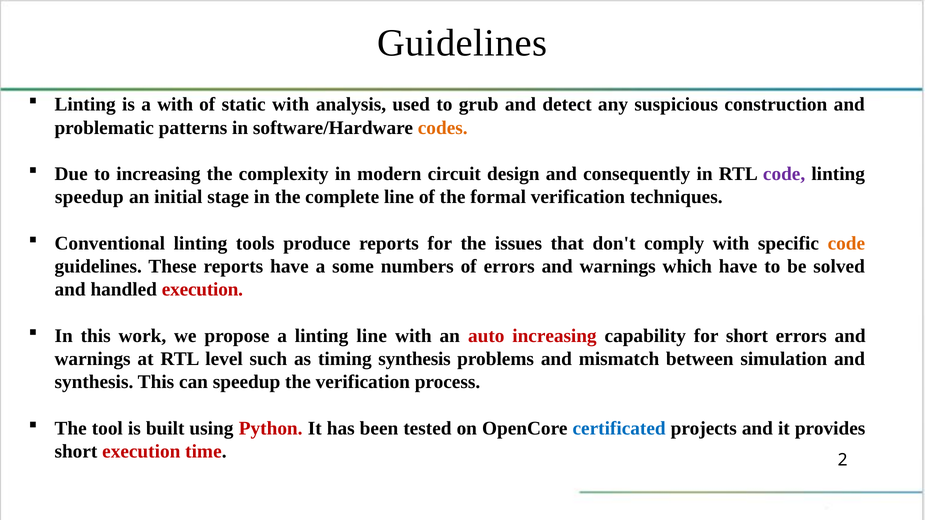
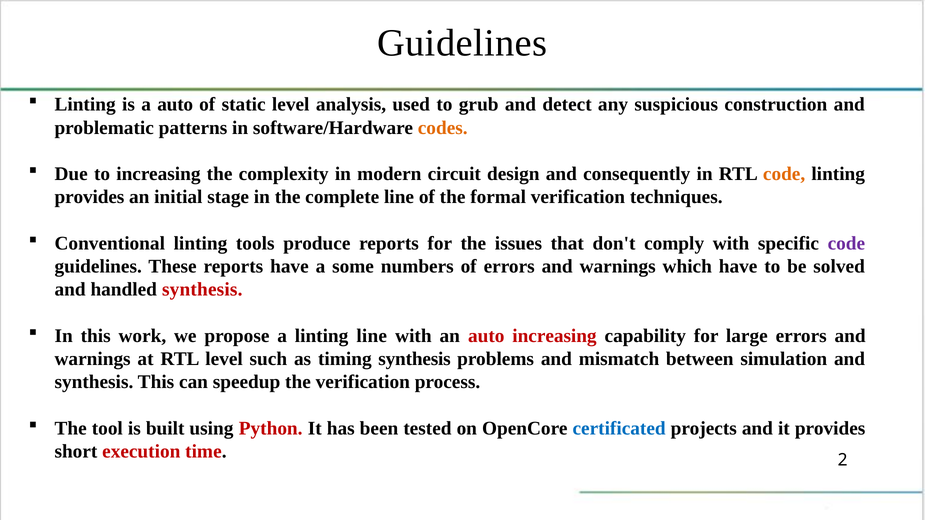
a with: with -> auto
static with: with -> level
code at (784, 174) colour: purple -> orange
speedup at (89, 197): speedup -> provides
code at (846, 243) colour: orange -> purple
handled execution: execution -> synthesis
for short: short -> large
